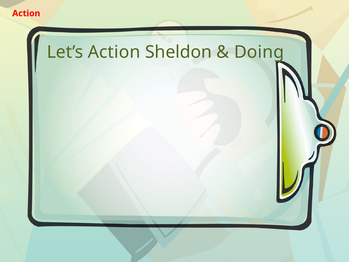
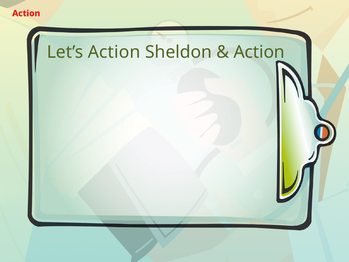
Doing at (259, 52): Doing -> Action
